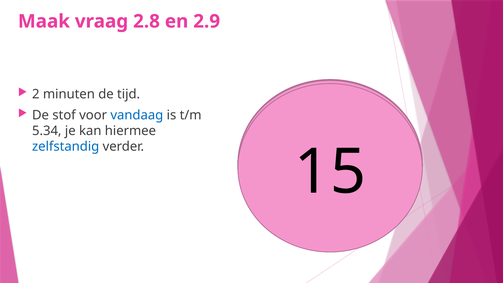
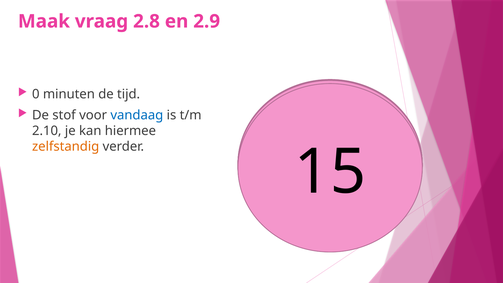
2: 2 -> 0
5.34: 5.34 -> 2.10
zelfstandig colour: blue -> orange
